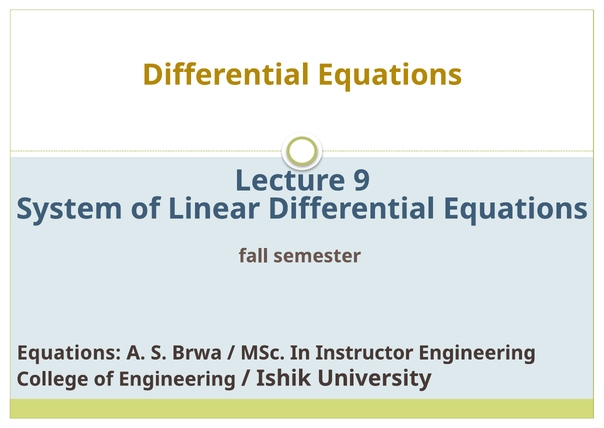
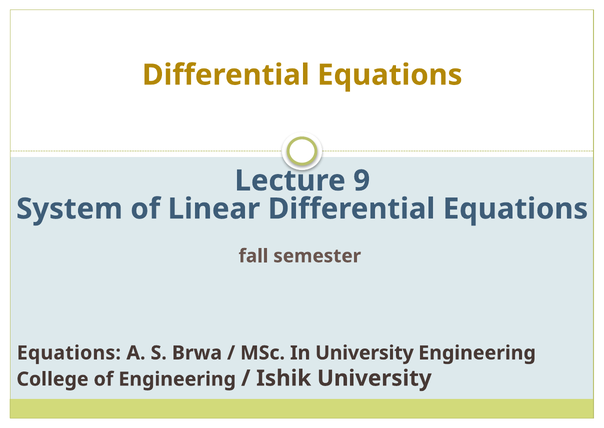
In Instructor: Instructor -> University
